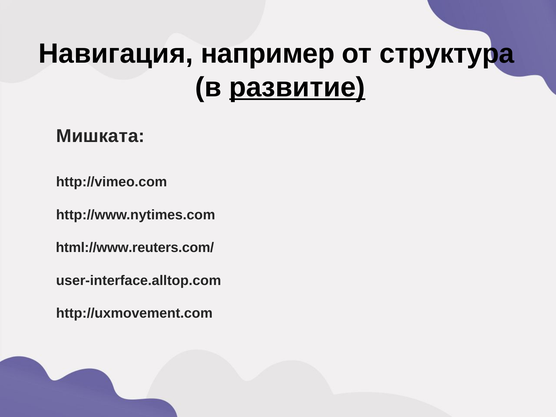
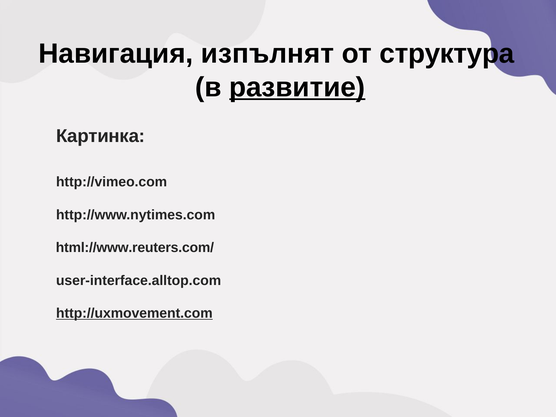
например: например -> изпълнят
Мишката: Мишката -> Картинка
http://uxmovement.com underline: none -> present
